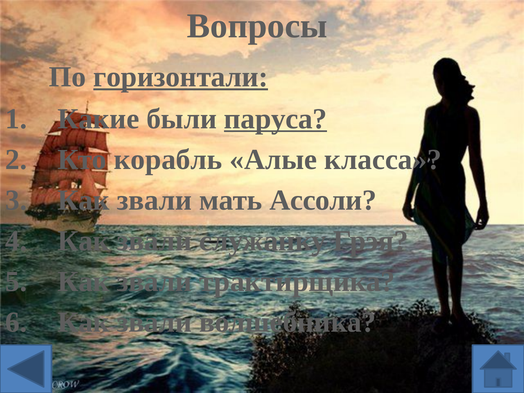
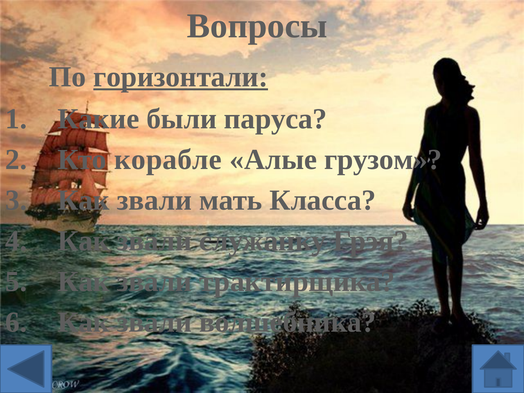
паруса underline: present -> none
корабль: корабль -> корабле
класса: класса -> грузом
Ассоли: Ассоли -> Класса
